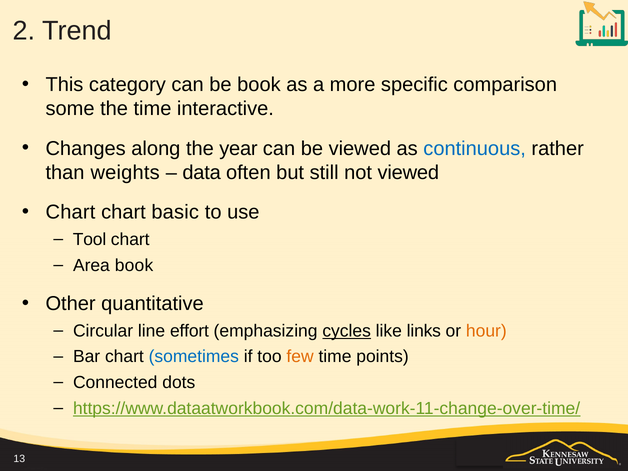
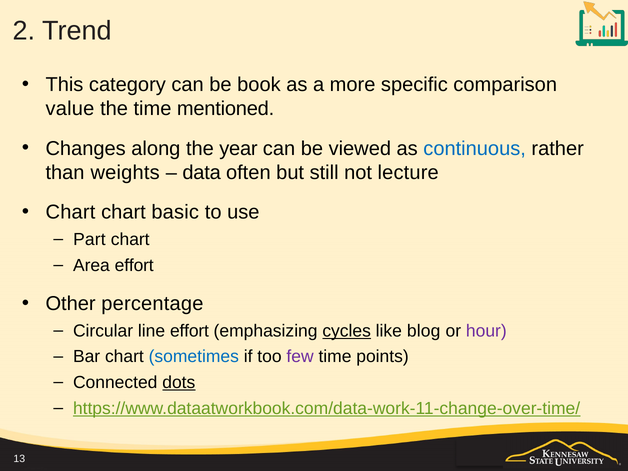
some: some -> value
interactive: interactive -> mentioned
not viewed: viewed -> lecture
Tool: Tool -> Part
Area book: book -> effort
quantitative: quantitative -> percentage
links: links -> blog
hour colour: orange -> purple
few colour: orange -> purple
dots underline: none -> present
